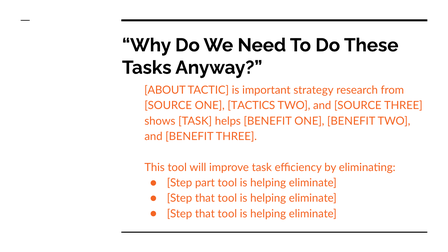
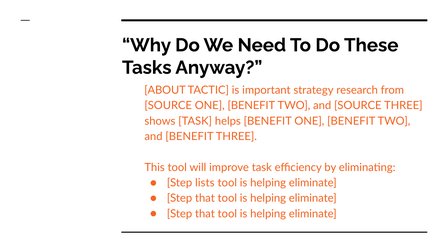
SOURCE ONE TACTICS: TACTICS -> BENEFIT
part: part -> lists
